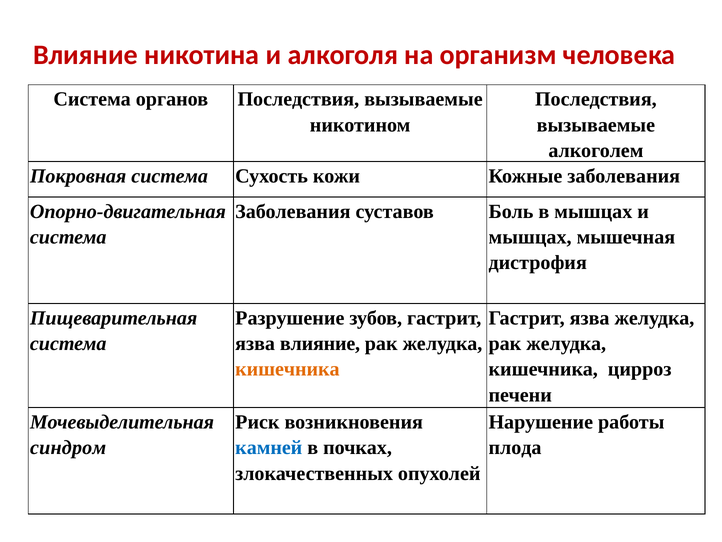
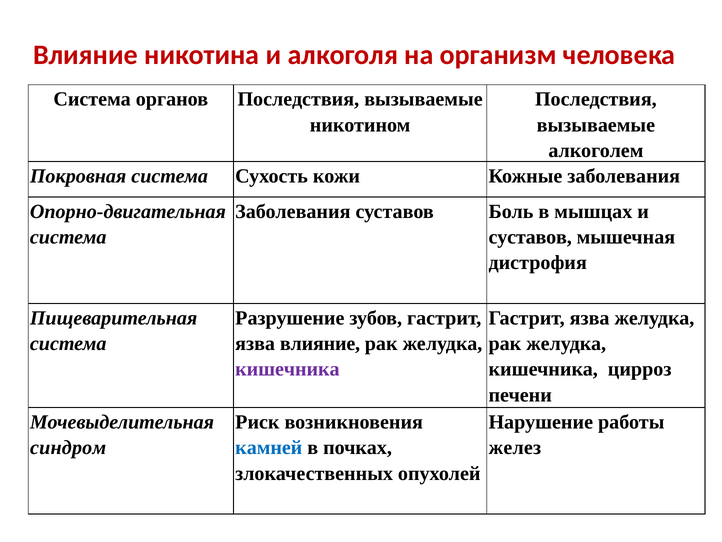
мышцах at (530, 237): мышцах -> суставов
кишечника at (287, 369) colour: orange -> purple
плода: плода -> желез
